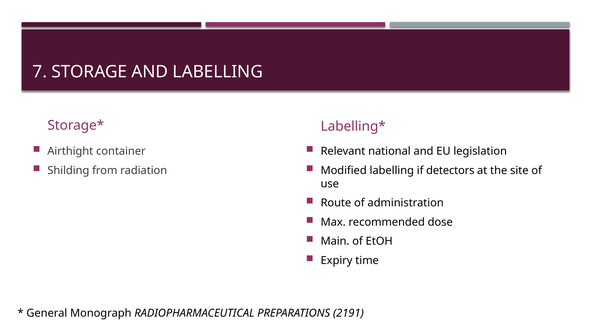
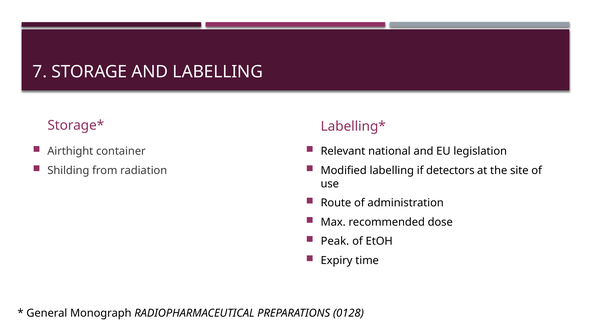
Main: Main -> Peak
2191: 2191 -> 0128
